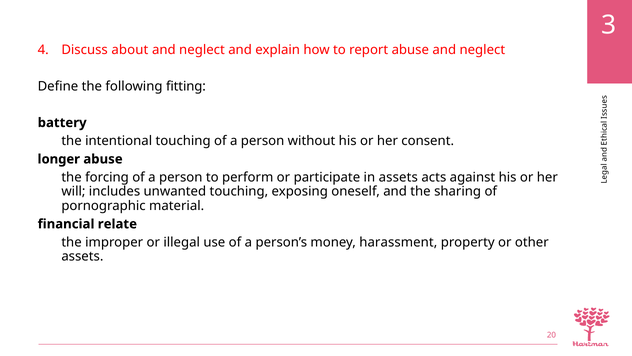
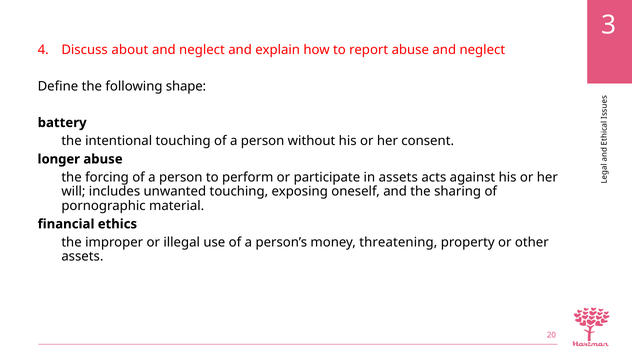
fitting: fitting -> shape
relate: relate -> ethics
harassment: harassment -> threatening
